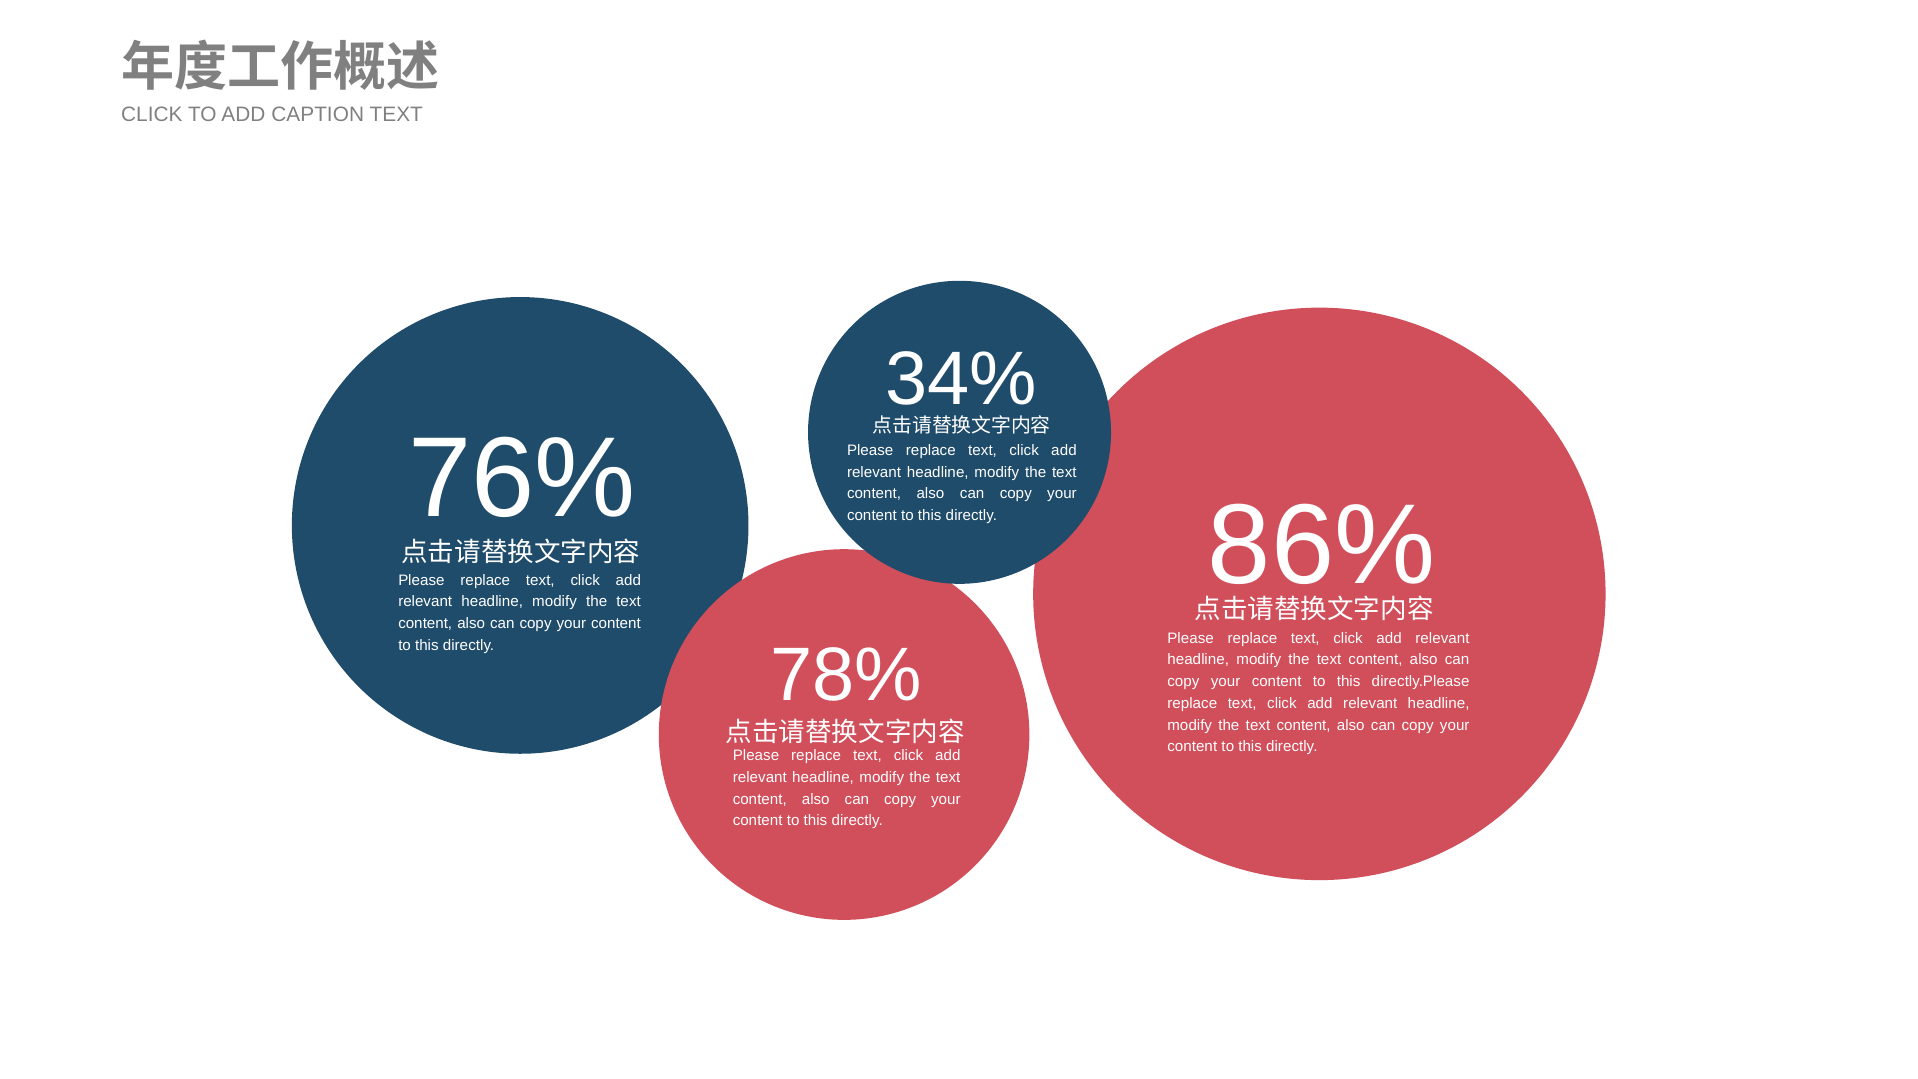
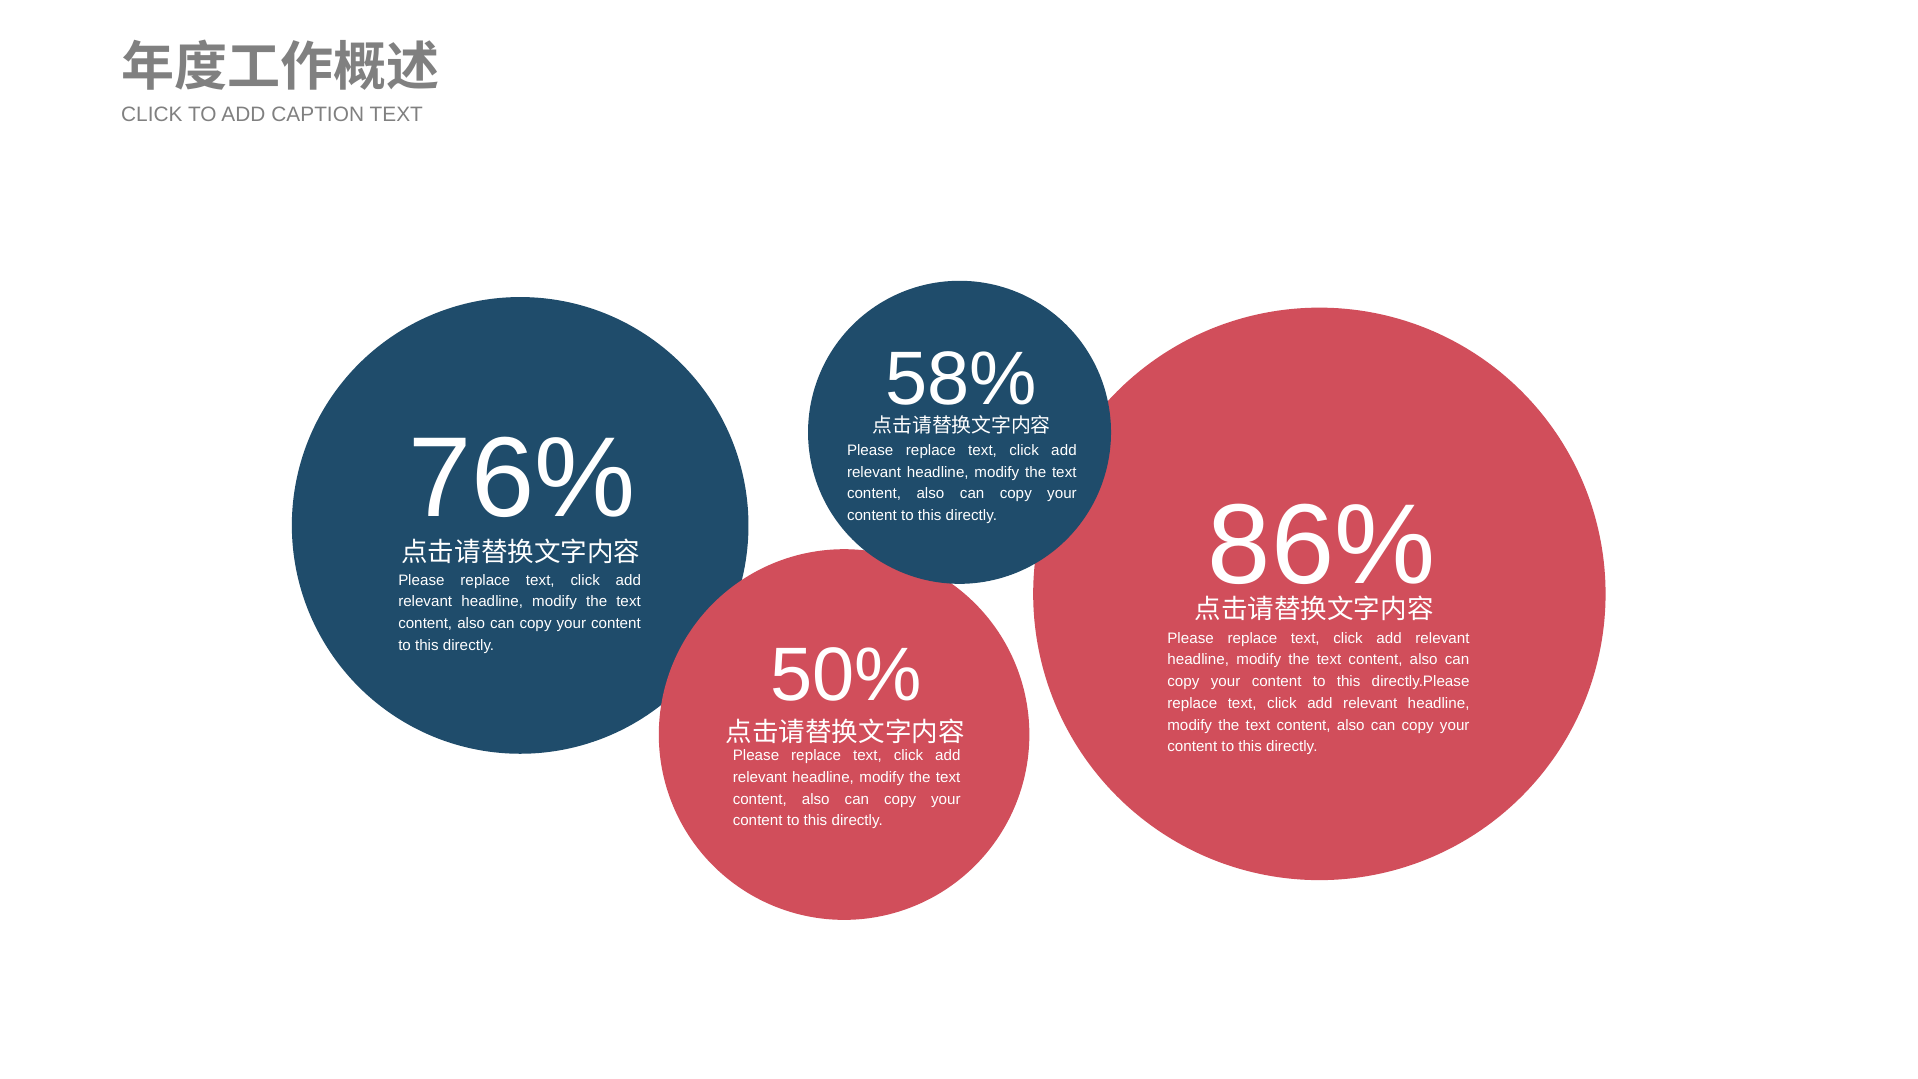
34%: 34% -> 58%
78%: 78% -> 50%
